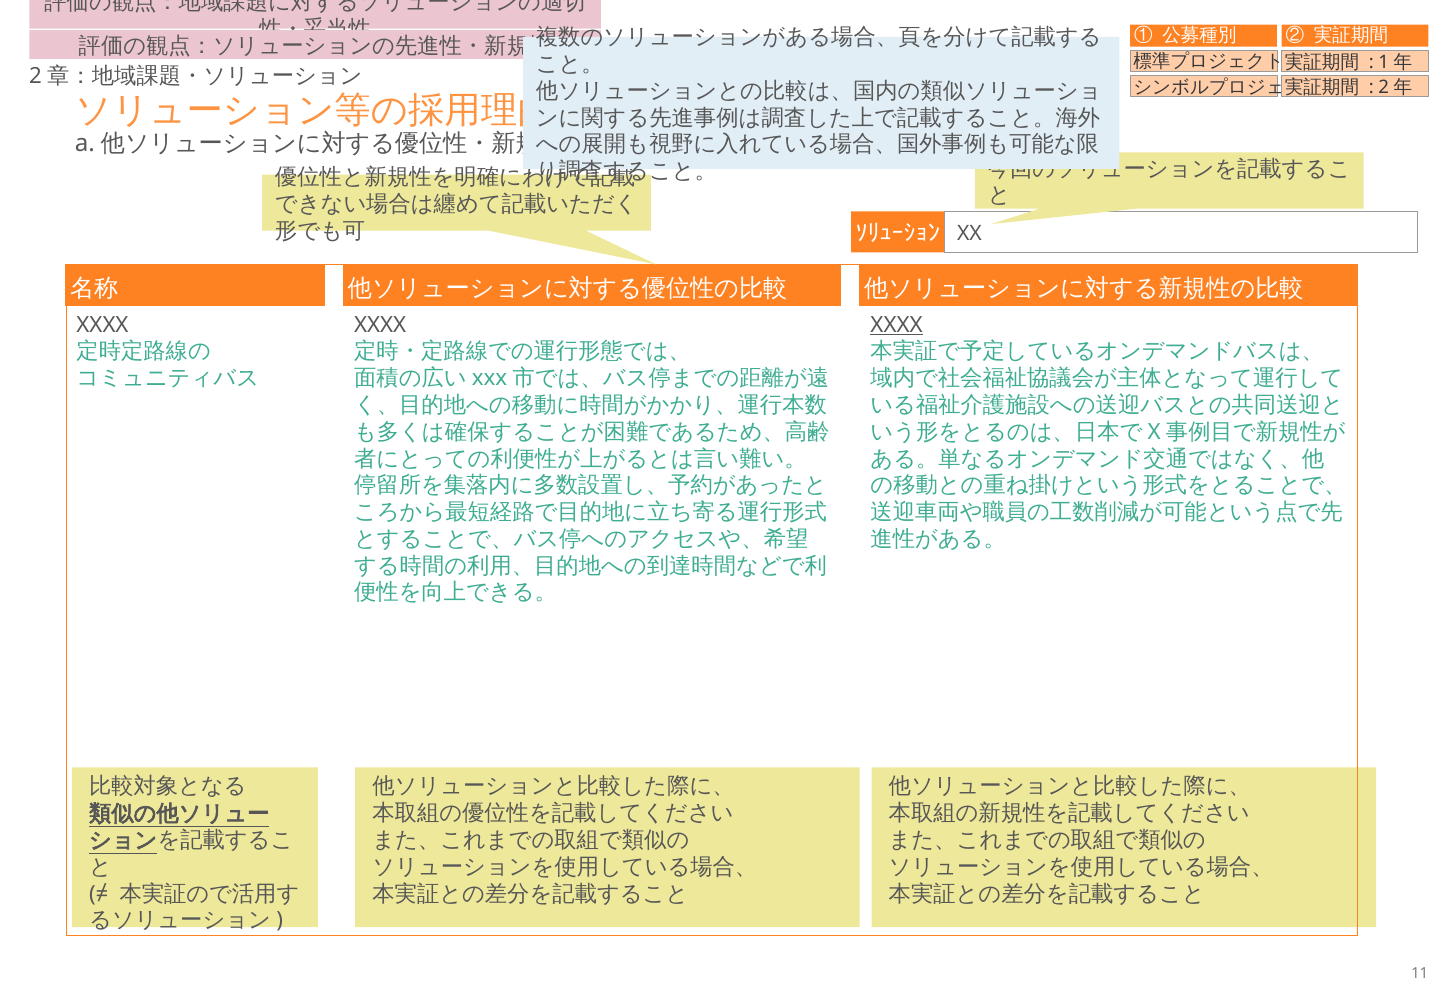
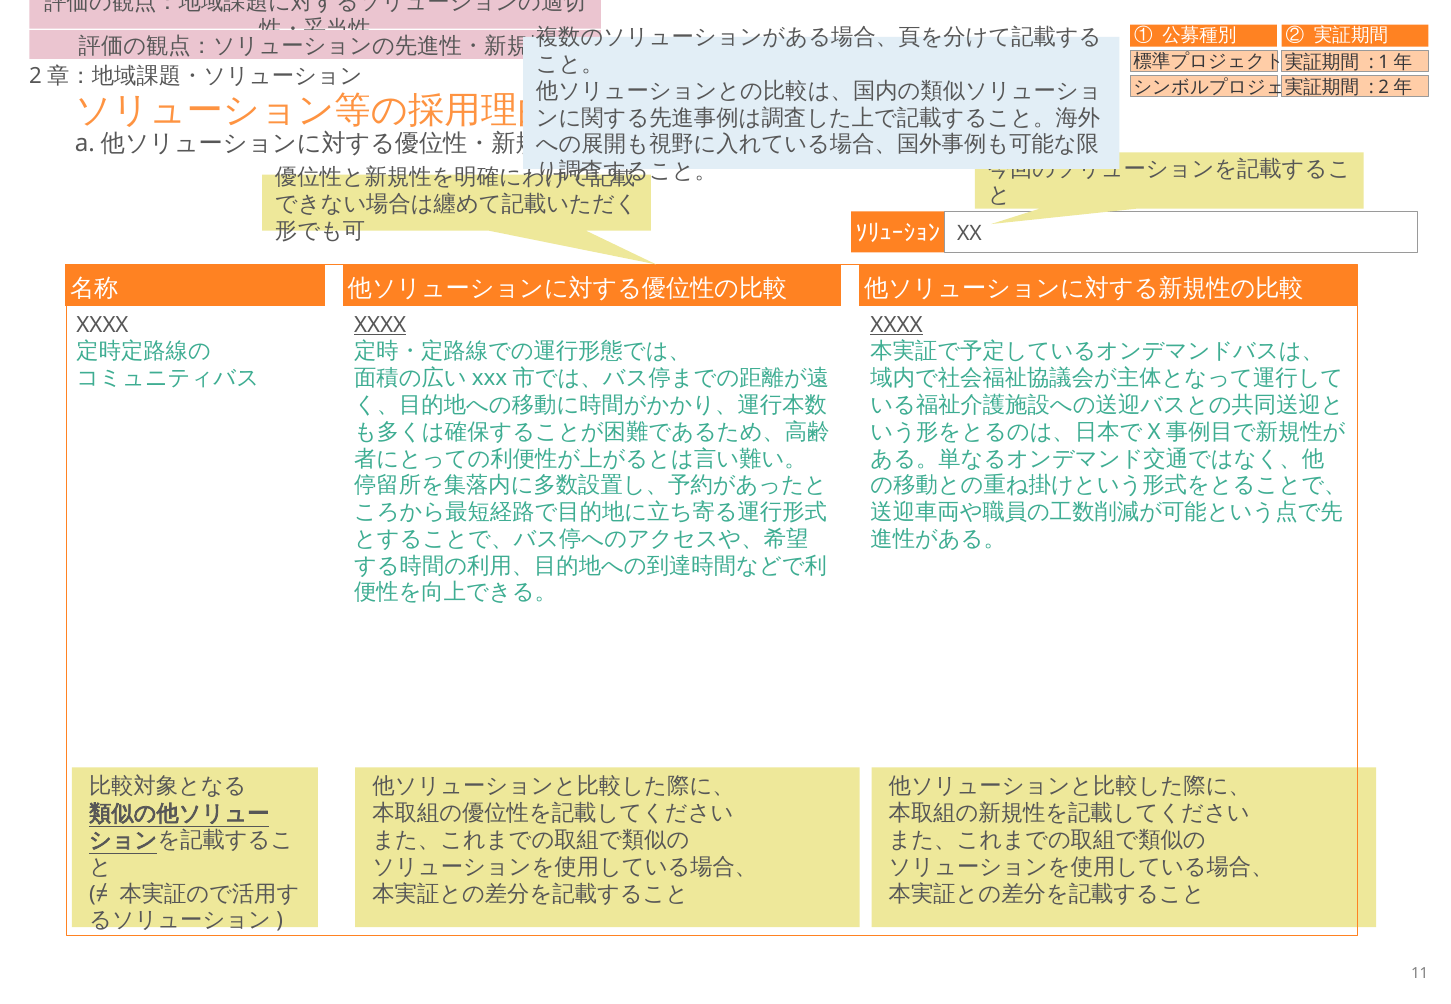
XXXX at (380, 325) underline: none -> present
